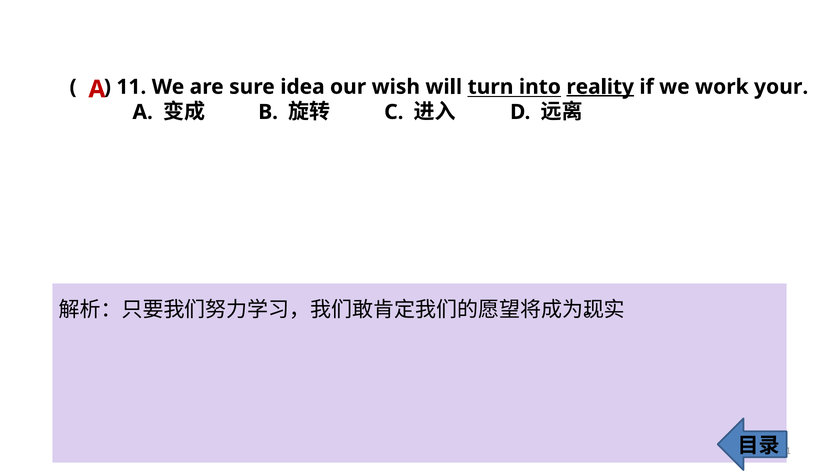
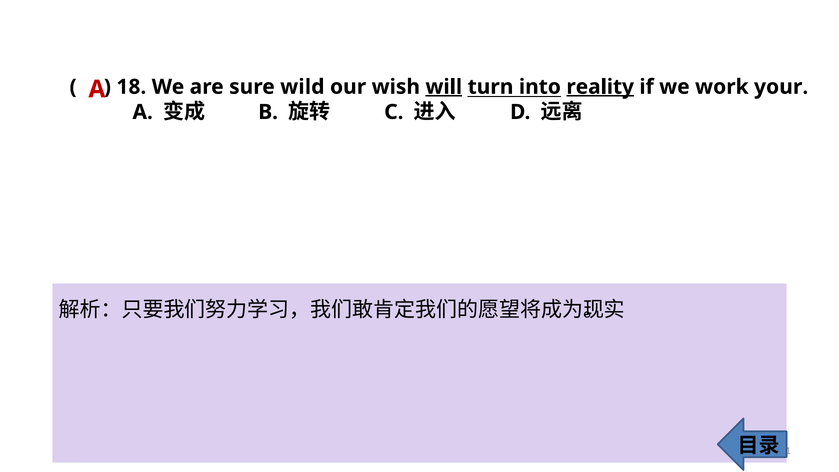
11: 11 -> 18
idea: idea -> wild
will underline: none -> present
